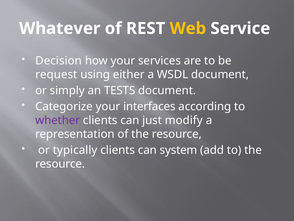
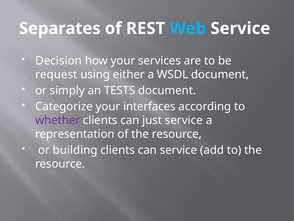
Whatever: Whatever -> Separates
Web colour: yellow -> light blue
just modify: modify -> service
typically: typically -> building
can system: system -> service
